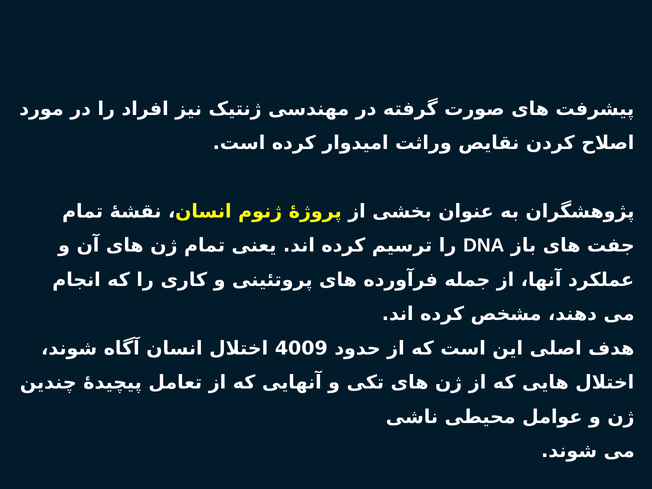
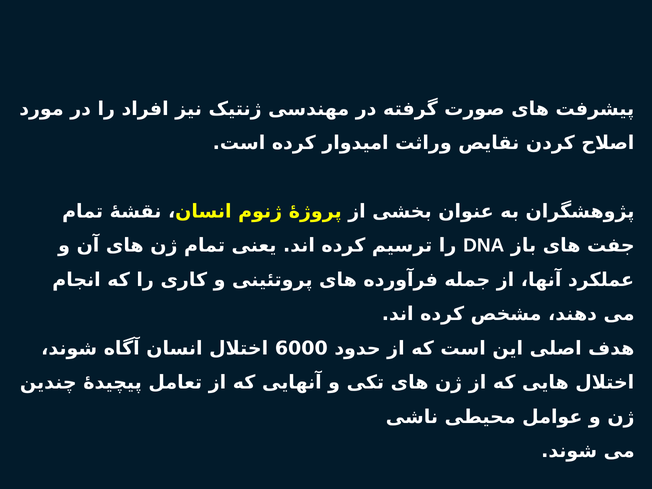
4009: 4009 -> 6000
